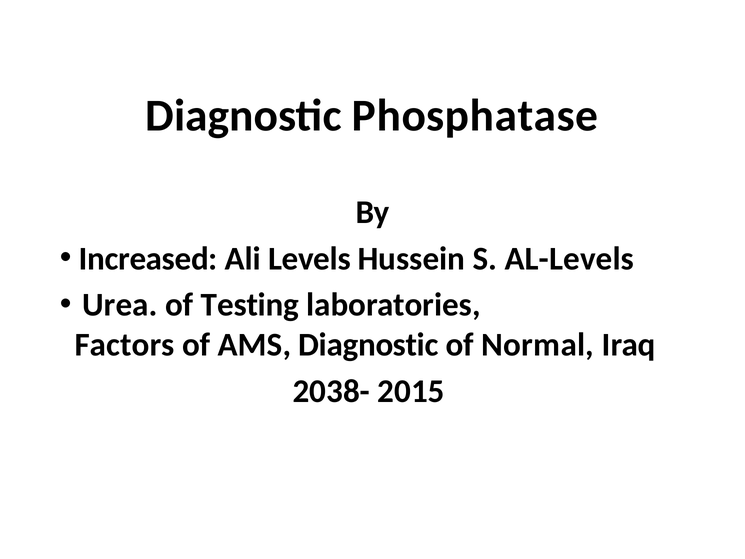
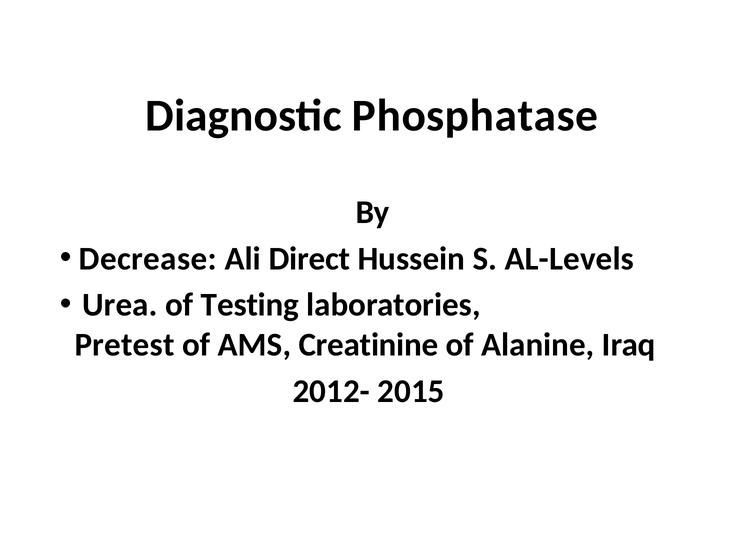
Increased: Increased -> Decrease
Levels: Levels -> Direct
Factors: Factors -> Pretest
AMS Diagnostic: Diagnostic -> Creatinine
Normal: Normal -> Alanine
2038-: 2038- -> 2012-
